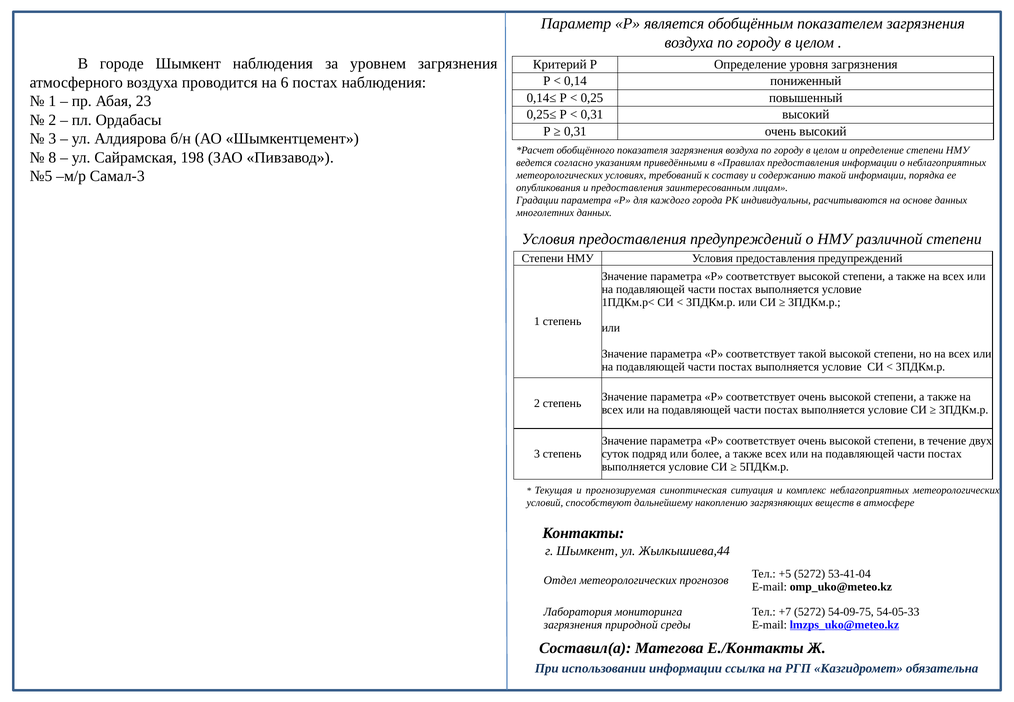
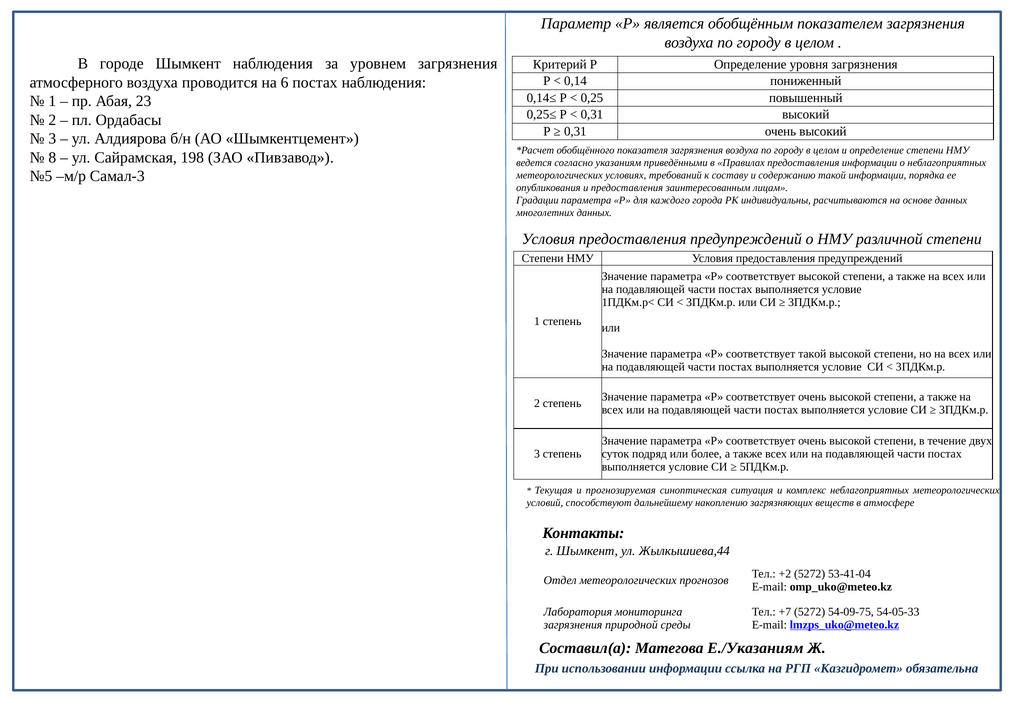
+5: +5 -> +2
Е./Контакты: Е./Контакты -> Е./Указаниям
